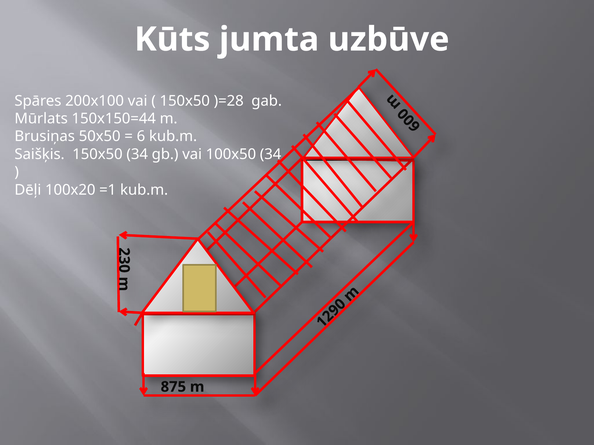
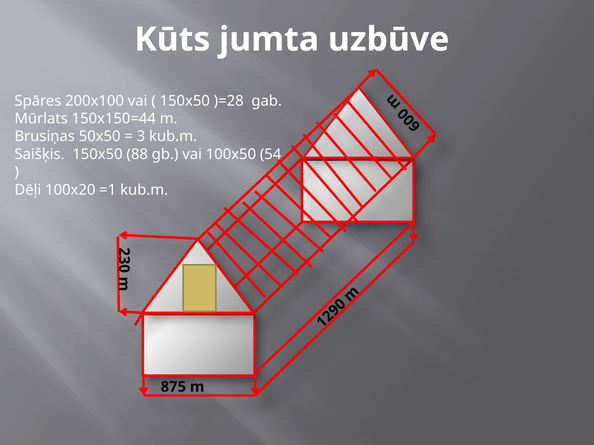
6 at (141, 137): 6 -> 3
150x50 34: 34 -> 88
100x50 34: 34 -> 54
